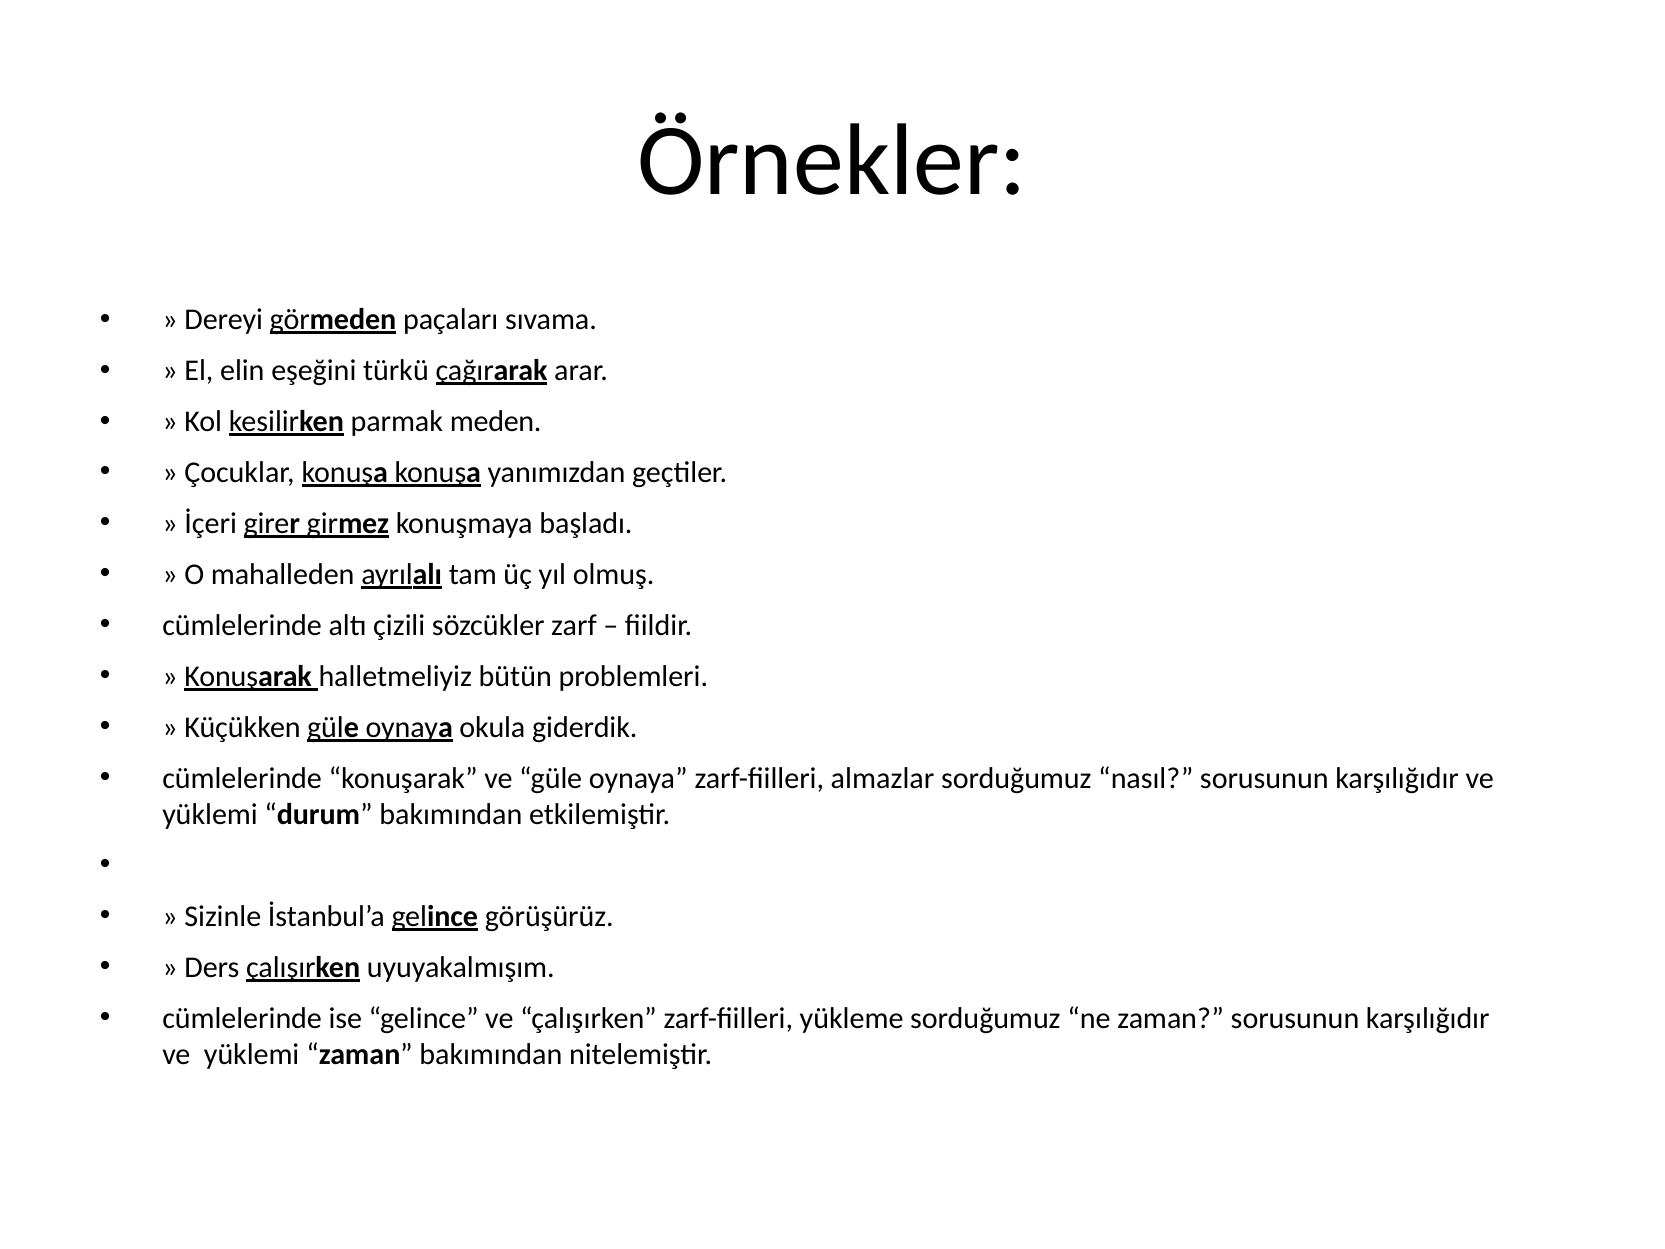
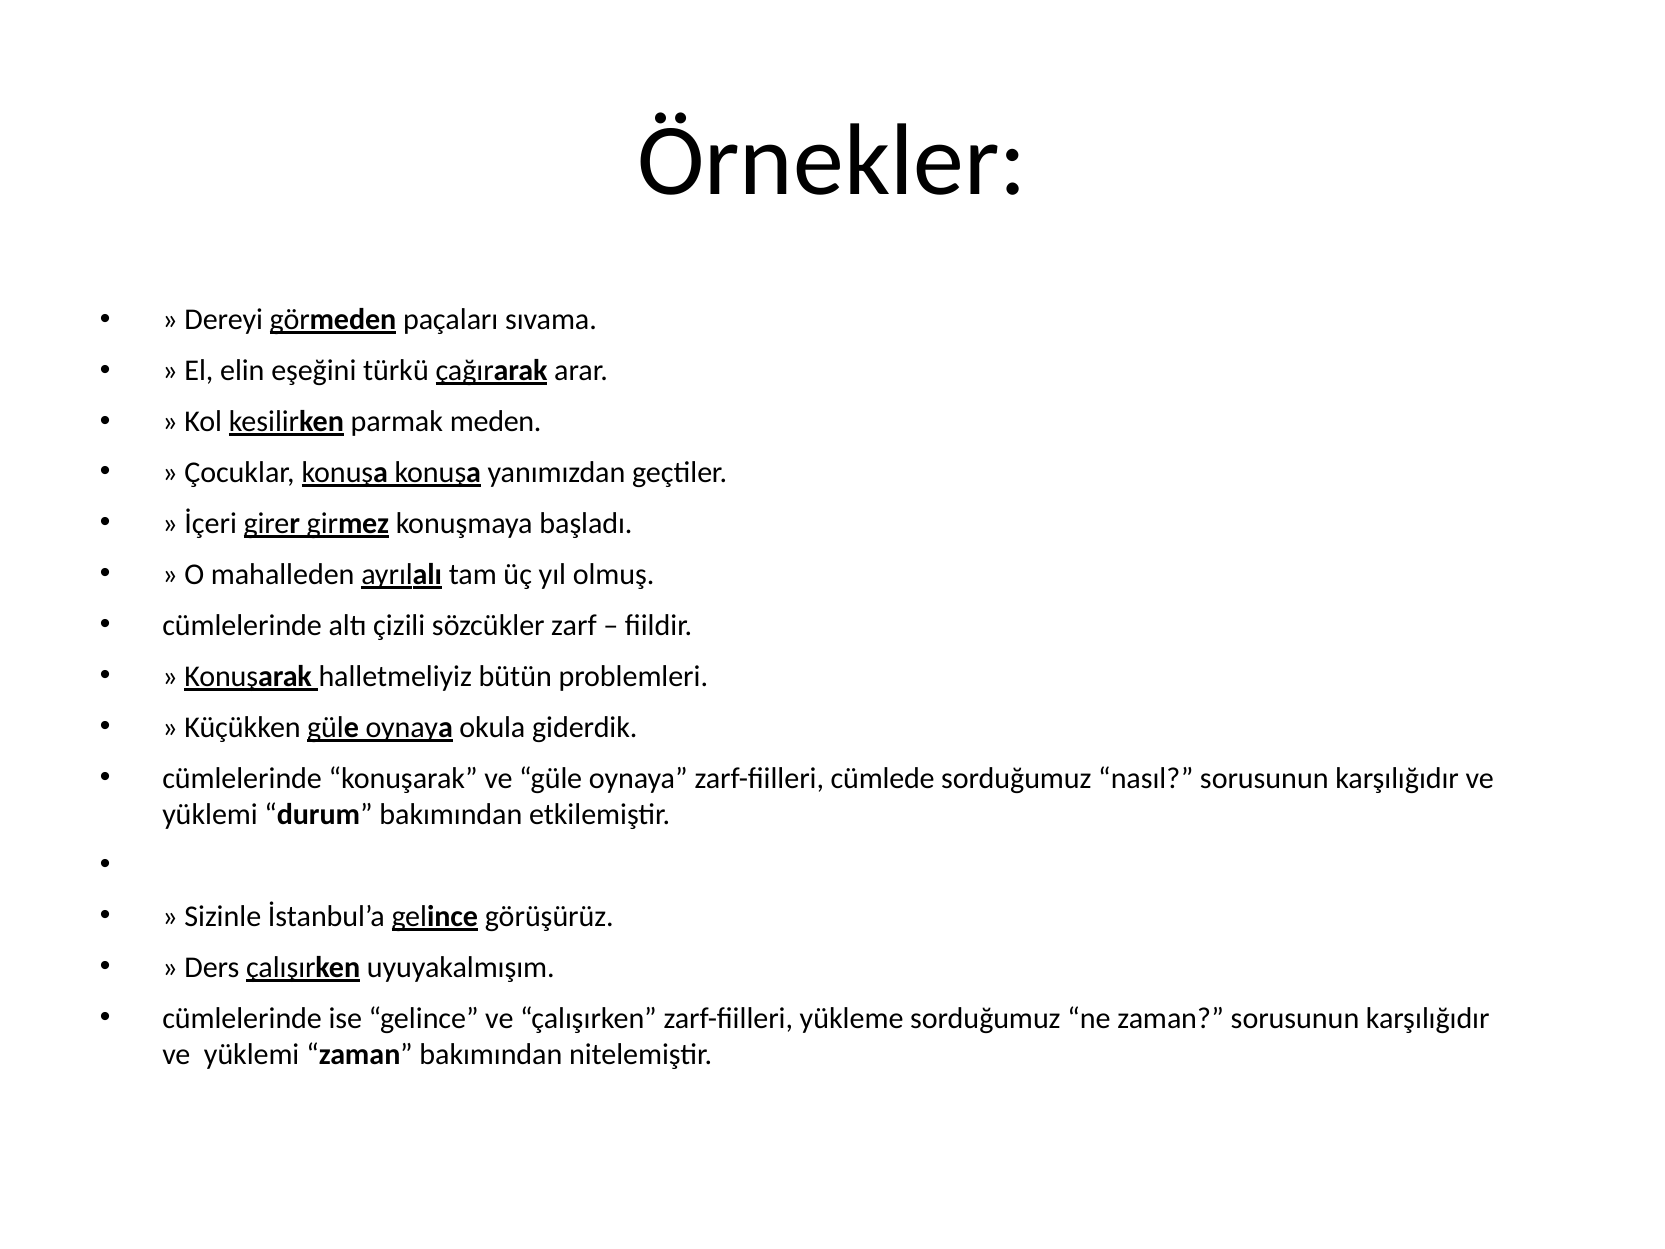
almazlar: almazlar -> cümlede
